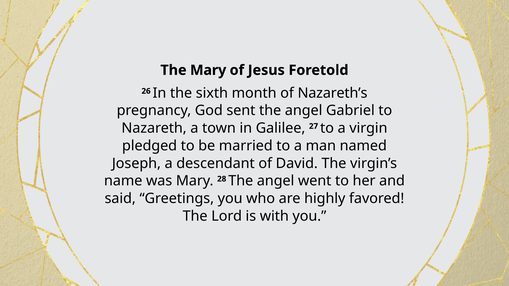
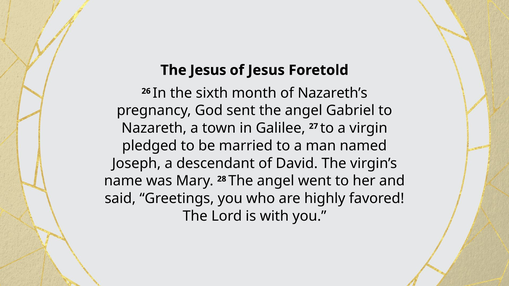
The Mary: Mary -> Jesus
